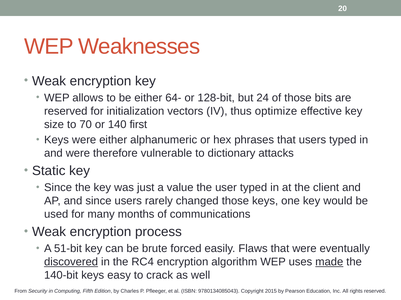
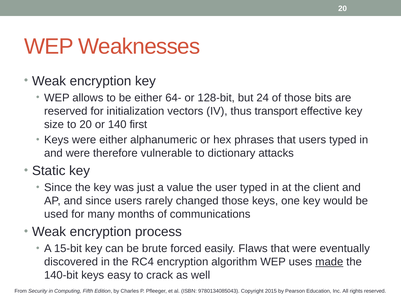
optimize: optimize -> transport
to 70: 70 -> 20
51-bit: 51-bit -> 15-bit
discovered underline: present -> none
